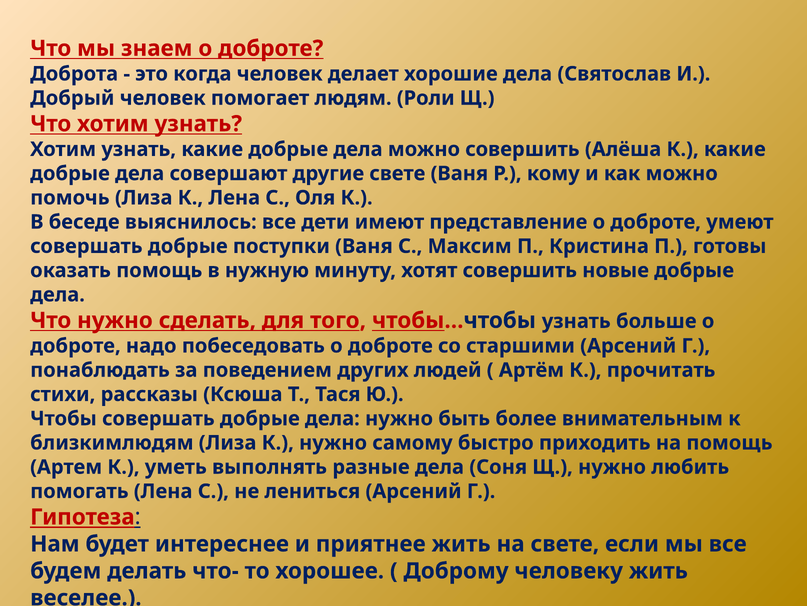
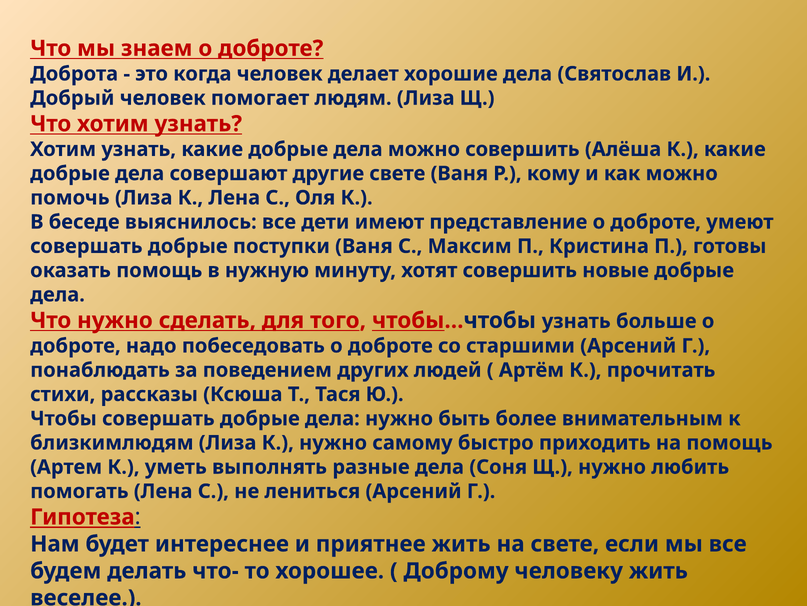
людям Роли: Роли -> Лиза
